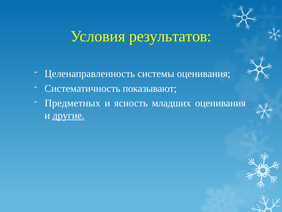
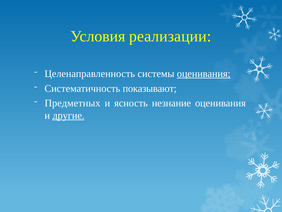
результатов: результатов -> реализации
оценивания at (204, 74) underline: none -> present
младших: младших -> незнание
